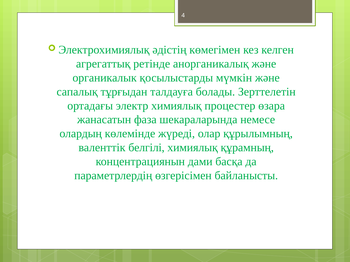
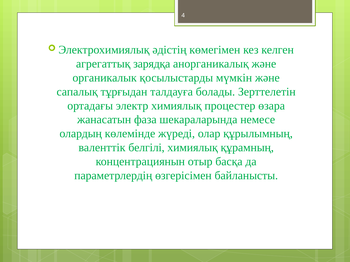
ретінде: ретінде -> зарядқа
дами: дами -> отыр
